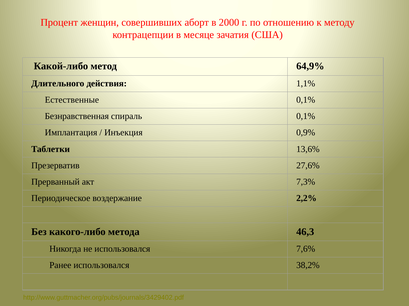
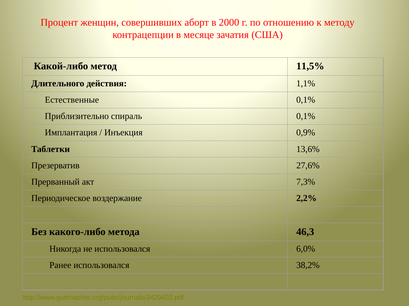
64,9%: 64,9% -> 11,5%
Безнравственная: Безнравственная -> Приблизительно
7,6%: 7,6% -> 6,0%
